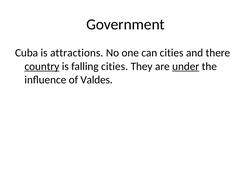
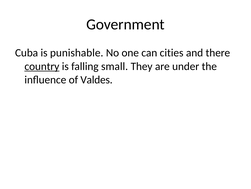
attractions: attractions -> punishable
falling cities: cities -> small
under underline: present -> none
